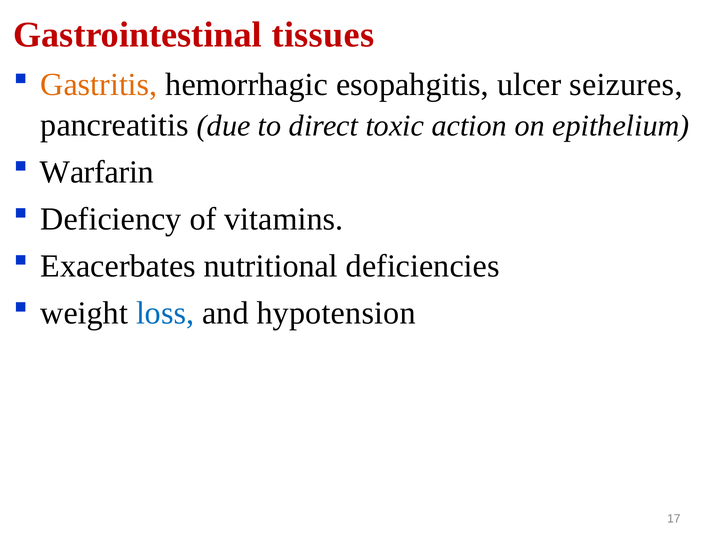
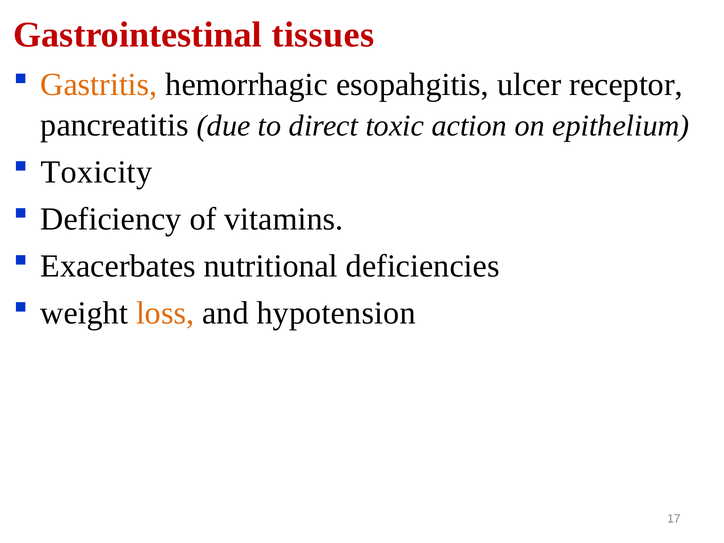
seizures: seizures -> receptor
Warfarin: Warfarin -> Toxicity
loss colour: blue -> orange
